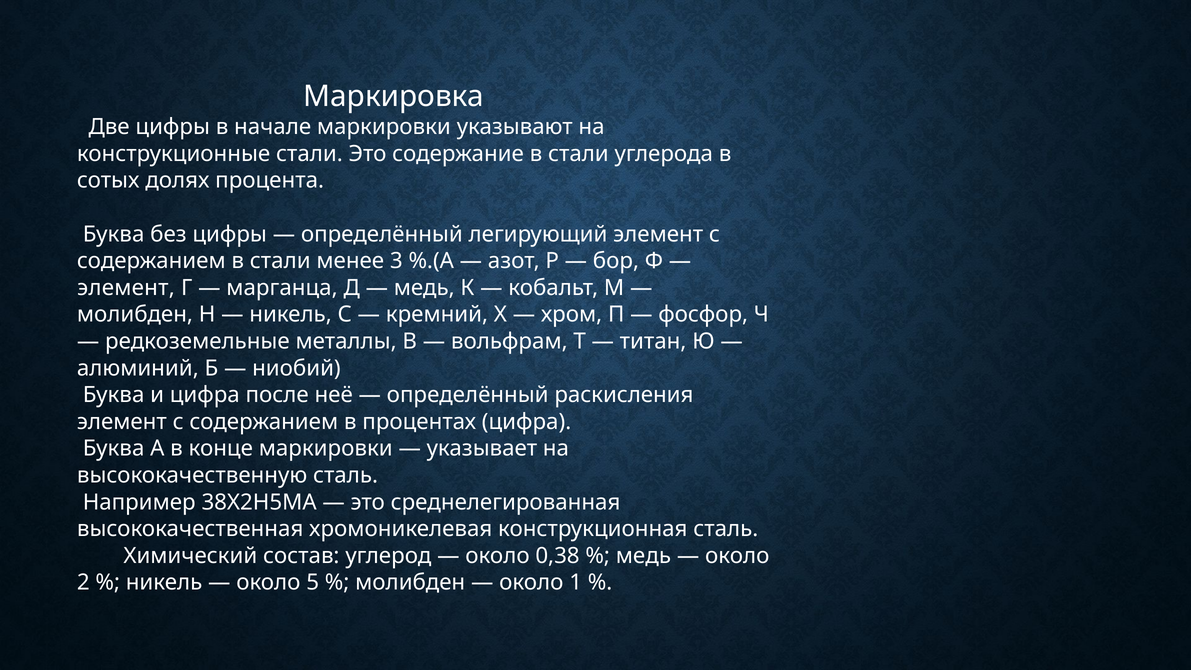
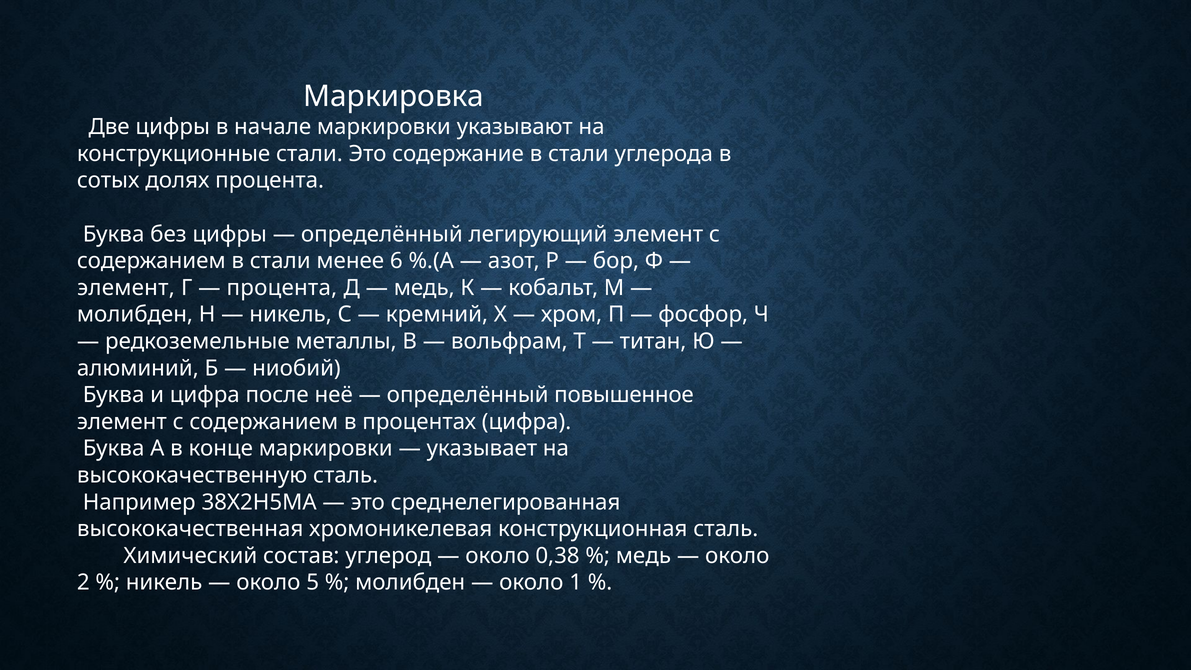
3: 3 -> 6
марганца at (282, 288): марганца -> процента
раскисления: раскисления -> повышенное
